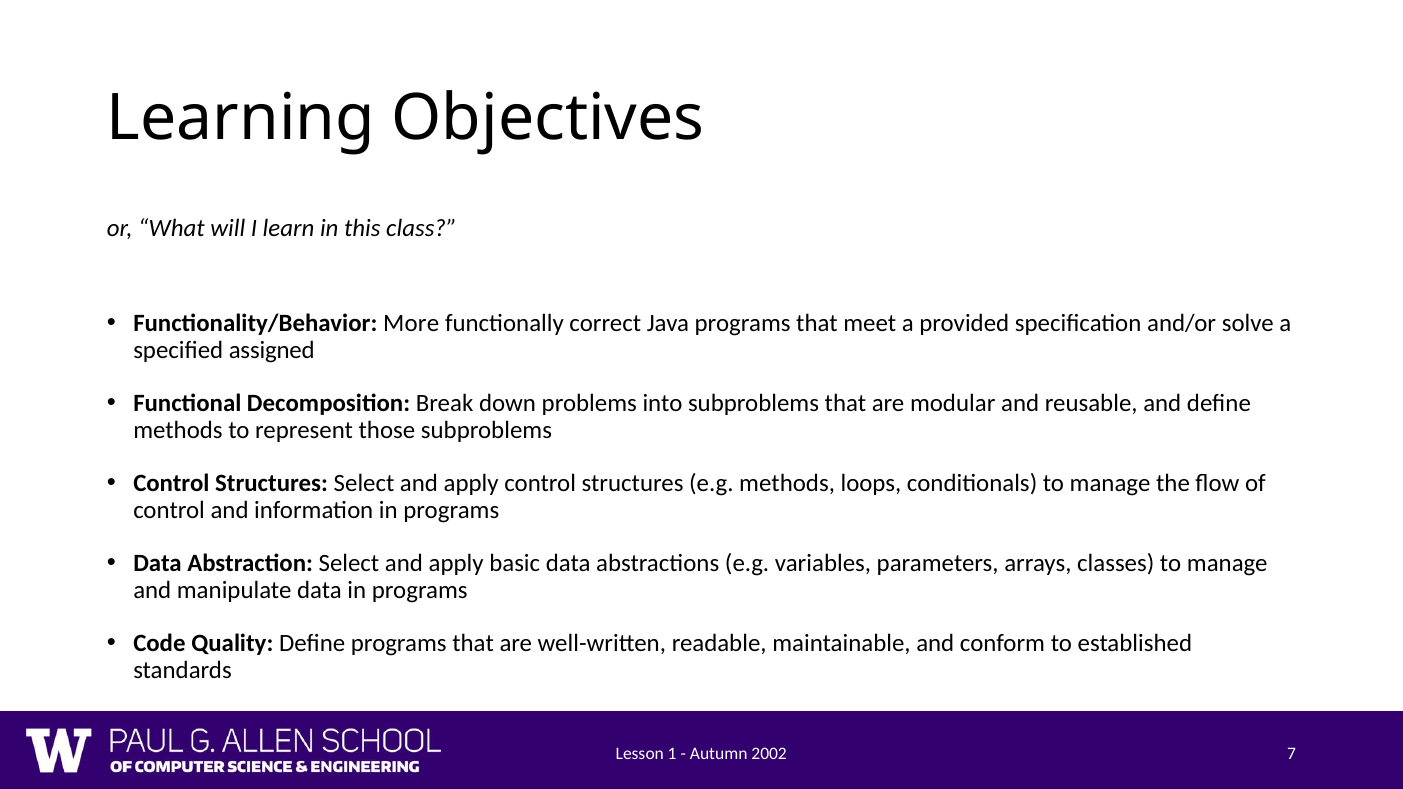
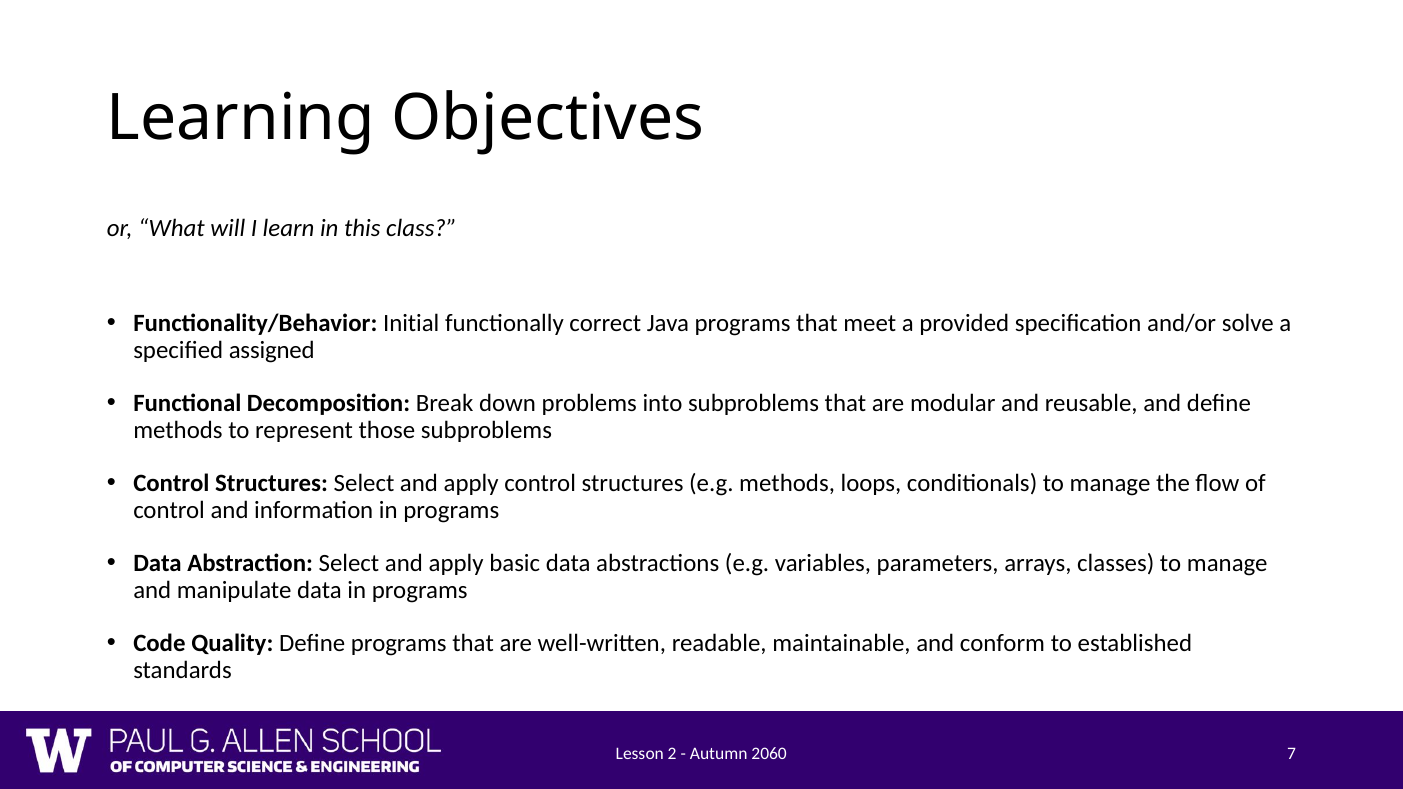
More: More -> Initial
1: 1 -> 2
2002: 2002 -> 2060
